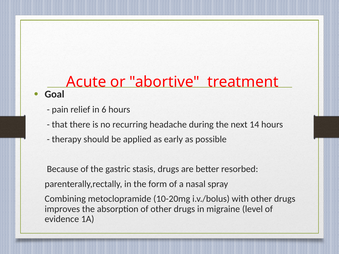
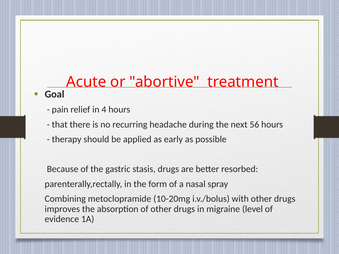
6: 6 -> 4
14: 14 -> 56
